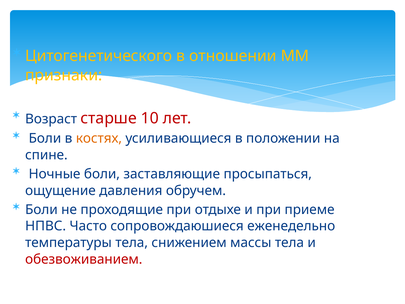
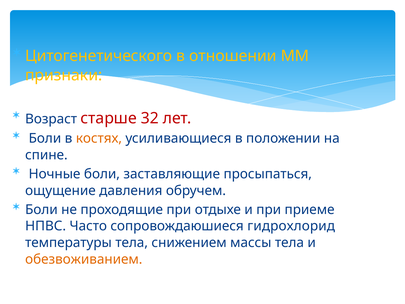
10: 10 -> 32
еженедельно: еженедельно -> гидрохлорид
обезвоживанием colour: red -> orange
